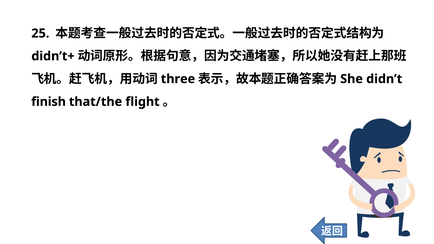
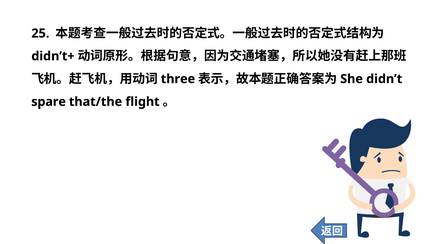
finish: finish -> spare
